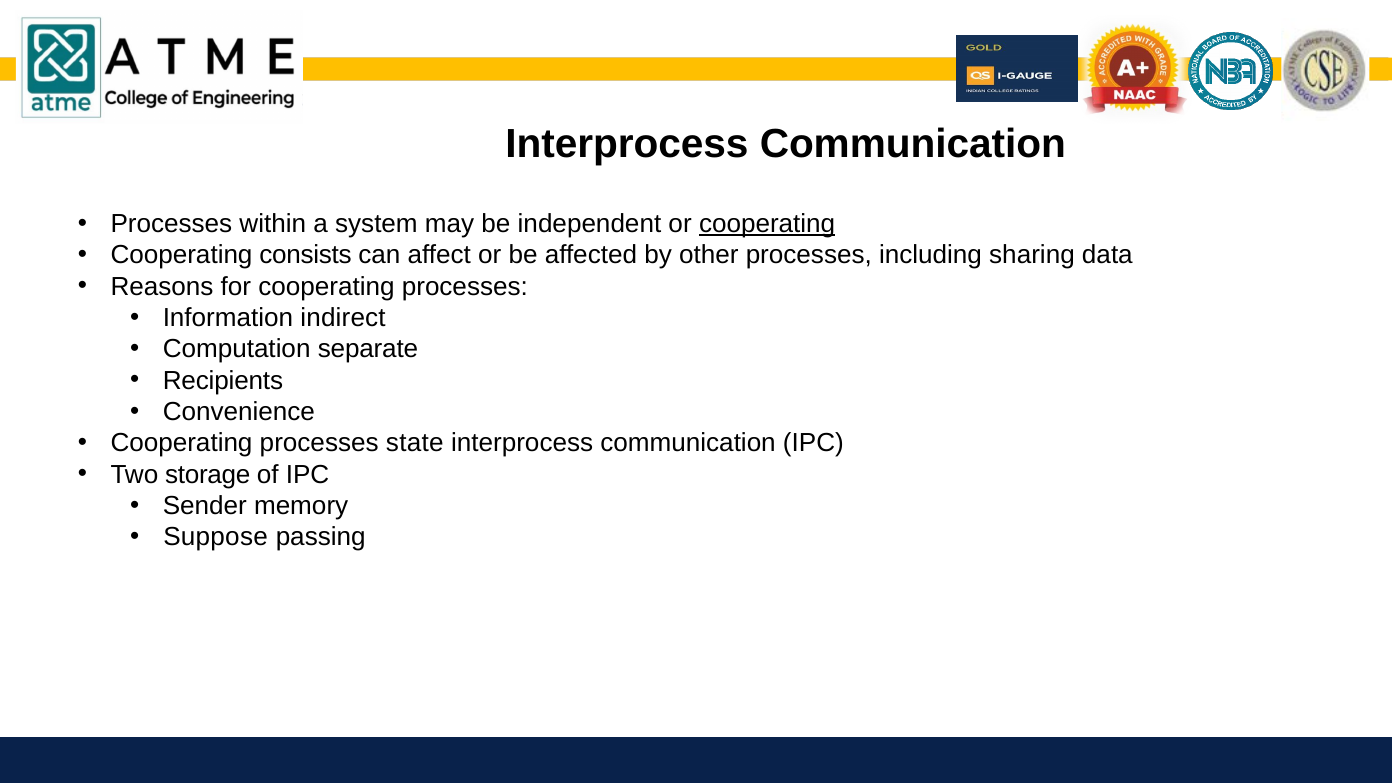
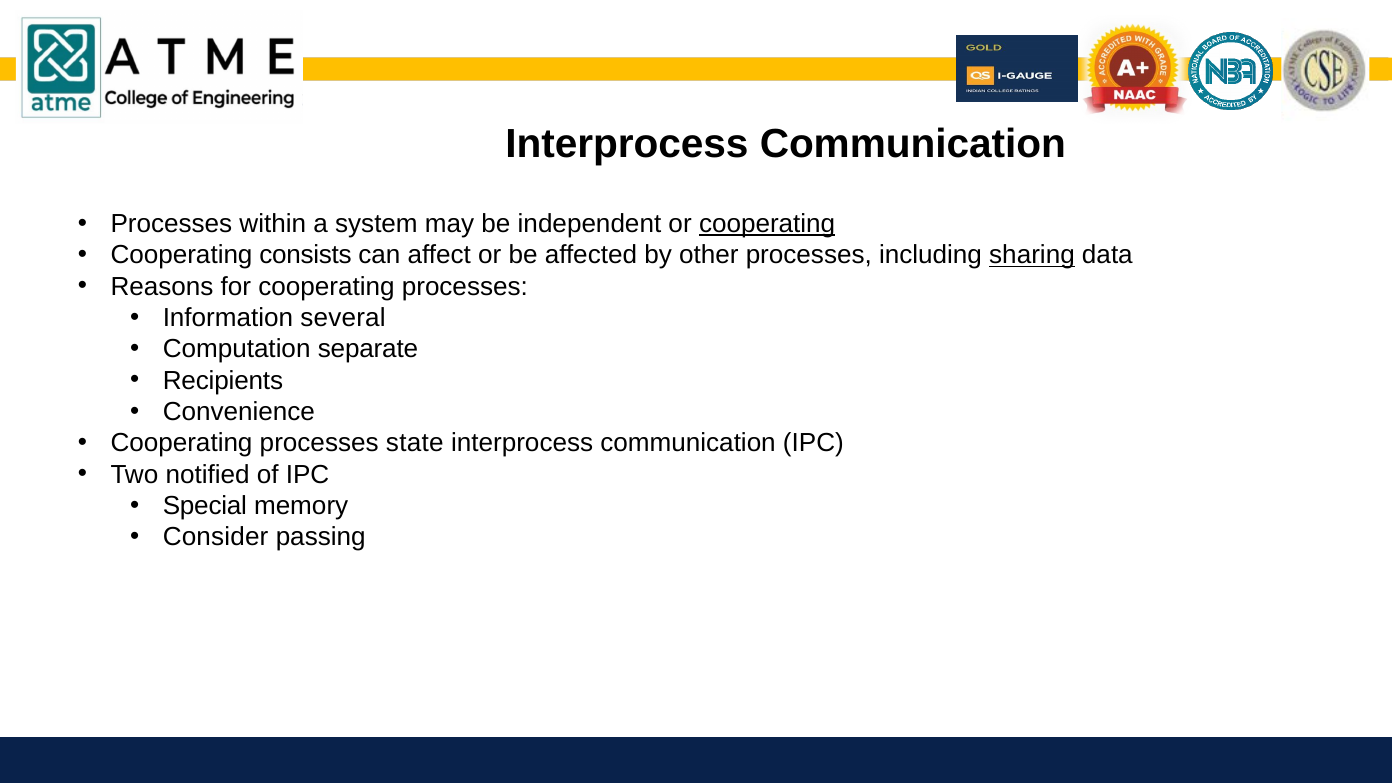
sharing underline: none -> present
indirect: indirect -> several
storage: storage -> notified
Sender: Sender -> Special
Suppose: Suppose -> Consider
